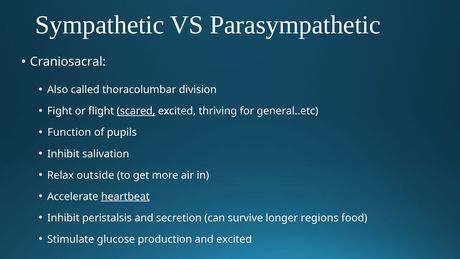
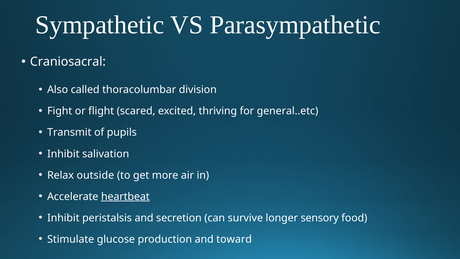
scared underline: present -> none
Function: Function -> Transmit
regions: regions -> sensory
and excited: excited -> toward
